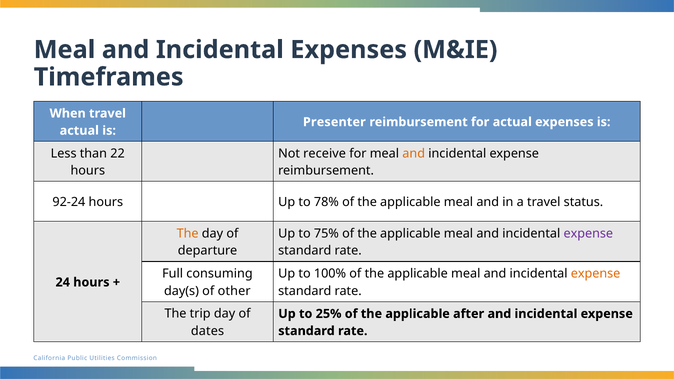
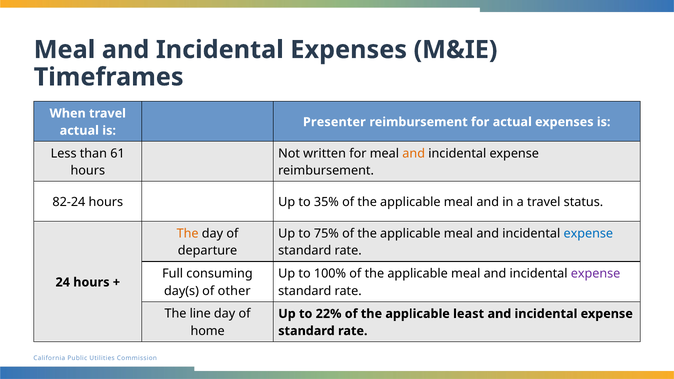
22: 22 -> 61
receive: receive -> written
92-24: 92-24 -> 82-24
78%: 78% -> 35%
expense at (588, 234) colour: purple -> blue
expense at (596, 274) colour: orange -> purple
trip: trip -> line
25%: 25% -> 22%
after: after -> least
dates: dates -> home
